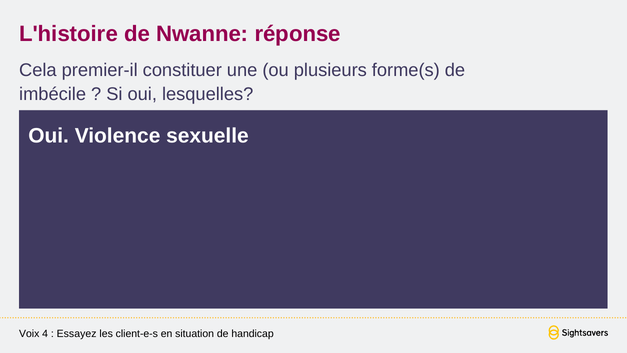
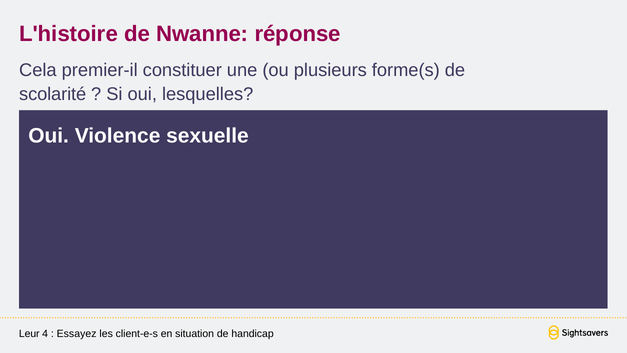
imbécile: imbécile -> scolarité
Voix: Voix -> Leur
